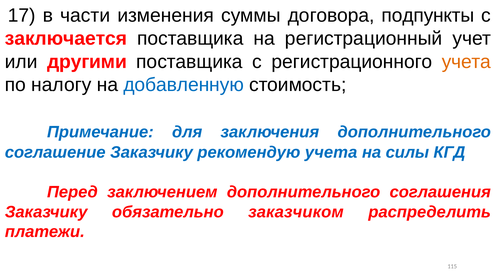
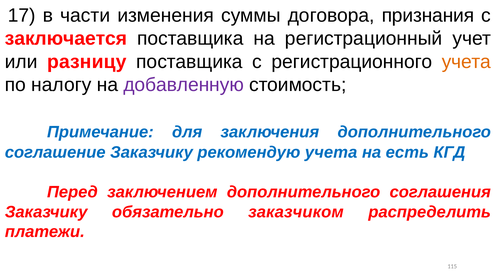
подпункты: подпункты -> признания
другими: другими -> разницу
добавленную colour: blue -> purple
силы: силы -> есть
